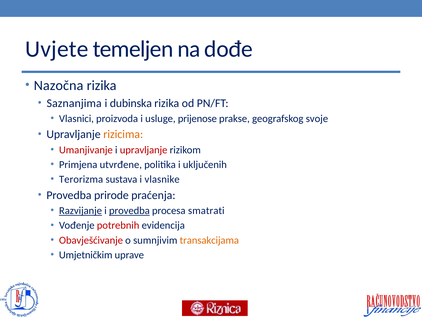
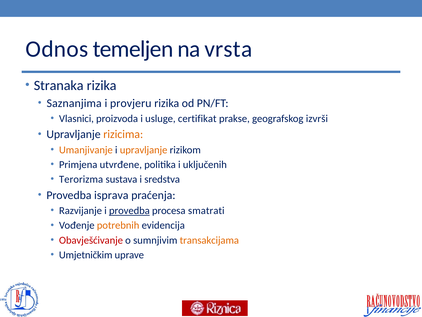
Uvjete: Uvjete -> Odnos
dođe: dođe -> vrsta
Nazočna: Nazočna -> Stranaka
dubinska: dubinska -> provjeru
prijenose: prijenose -> certifikat
svoje: svoje -> izvrši
Umanjivanje colour: red -> orange
upravljanje at (144, 150) colour: red -> orange
vlasnike: vlasnike -> sredstva
prirode: prirode -> isprava
Razvijanje underline: present -> none
potrebnih colour: red -> orange
